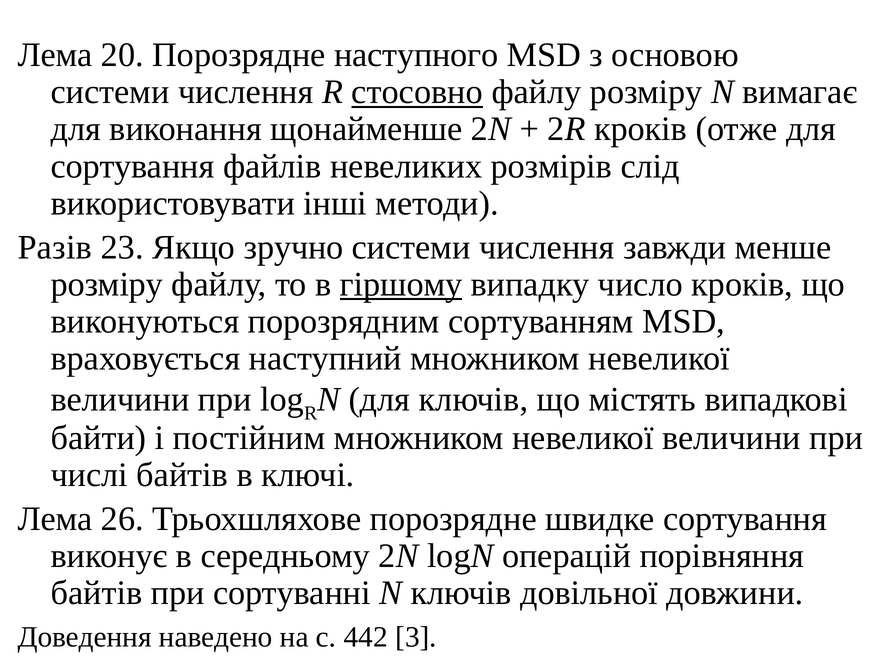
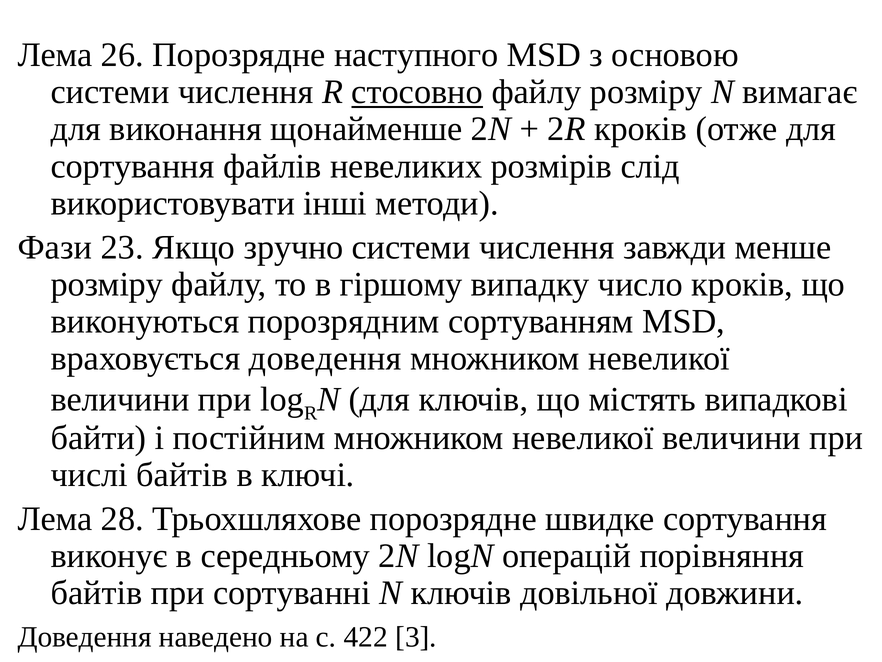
20: 20 -> 26
Разів: Разів -> Фази
гіршому underline: present -> none
враховується наступний: наступний -> доведення
26: 26 -> 28
442: 442 -> 422
